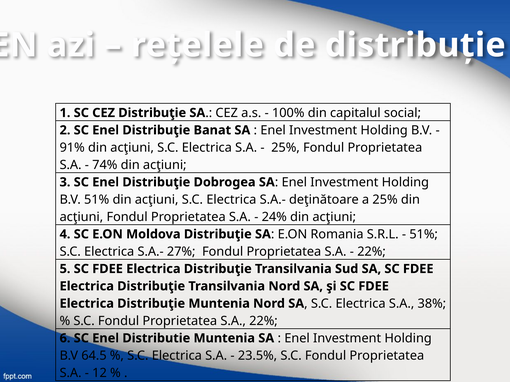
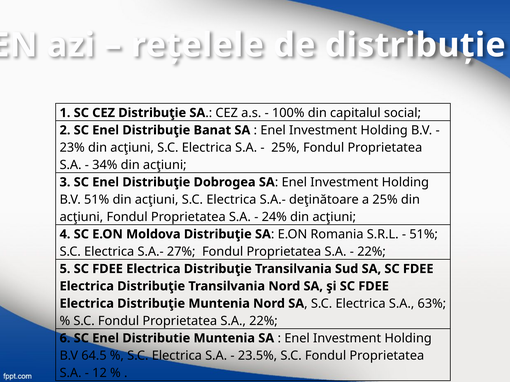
91%: 91% -> 23%
74%: 74% -> 34%
38%: 38% -> 63%
